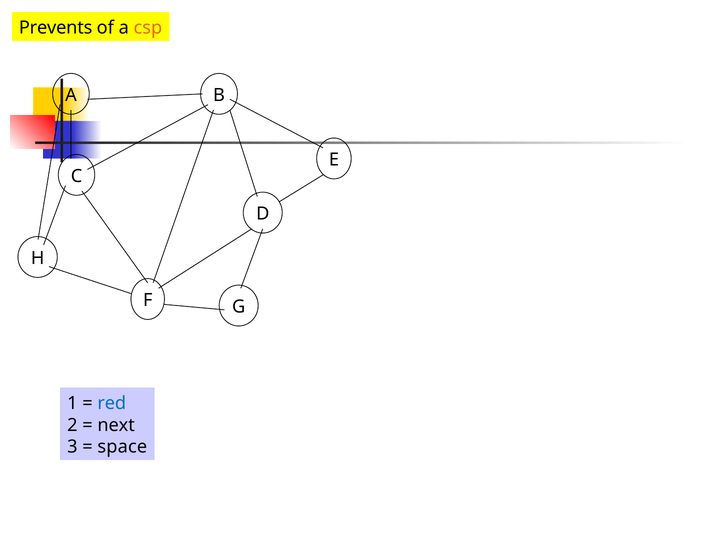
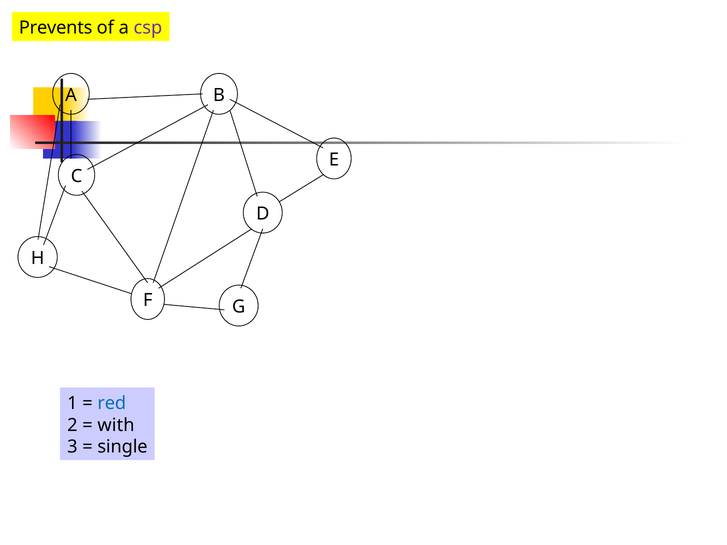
csp colour: orange -> purple
next: next -> with
space: space -> single
